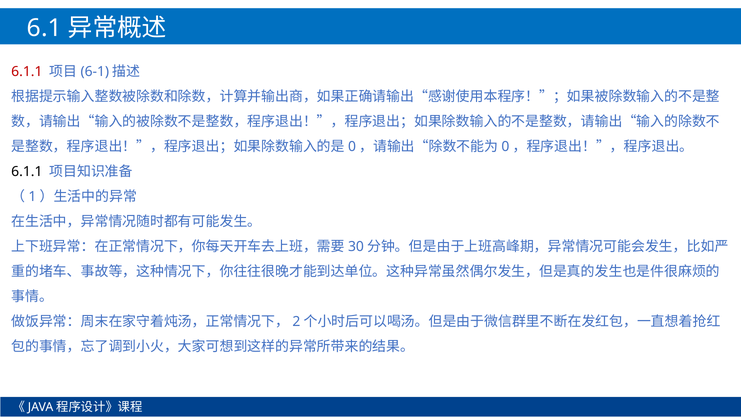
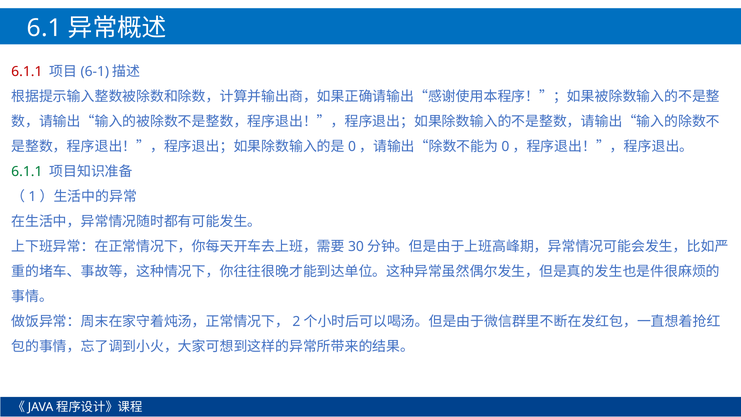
6.1.1 at (27, 172) colour: black -> green
